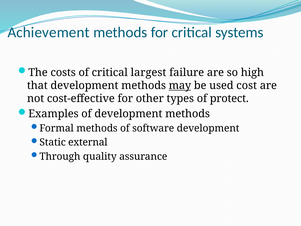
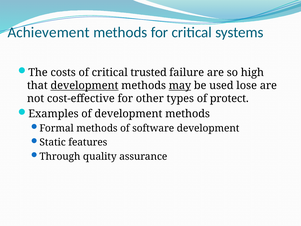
largest: largest -> trusted
development at (84, 86) underline: none -> present
cost: cost -> lose
external: external -> features
